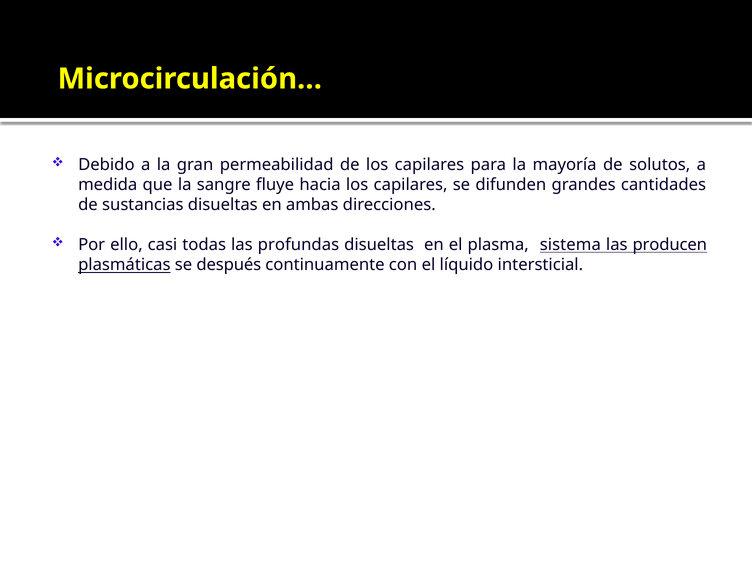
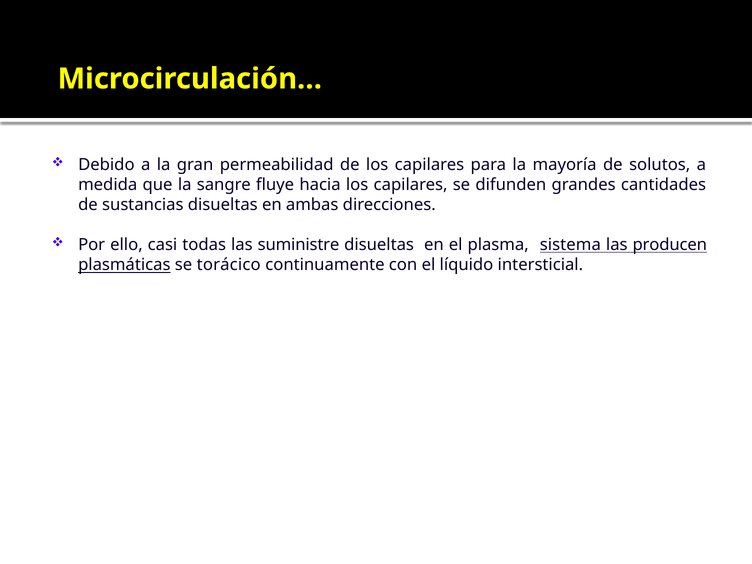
profundas: profundas -> suministre
después: después -> torácico
